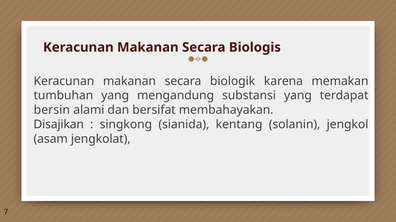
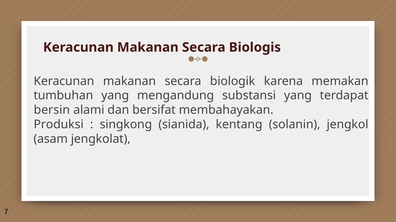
Disajikan: Disajikan -> Produksi
